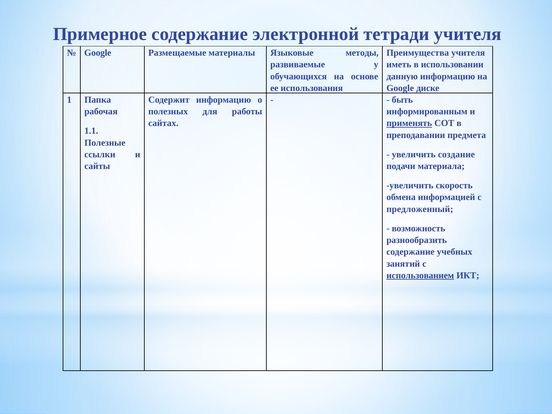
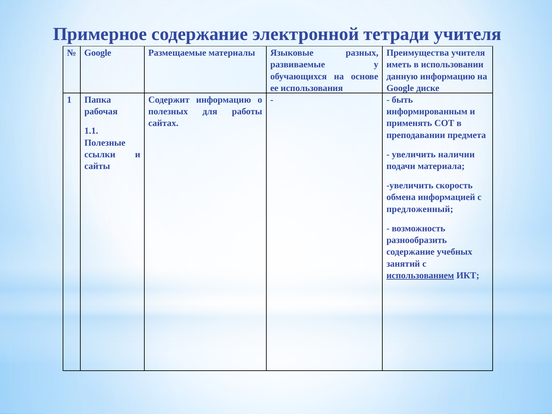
методы: методы -> разных
применять underline: present -> none
создание: создание -> наличии
